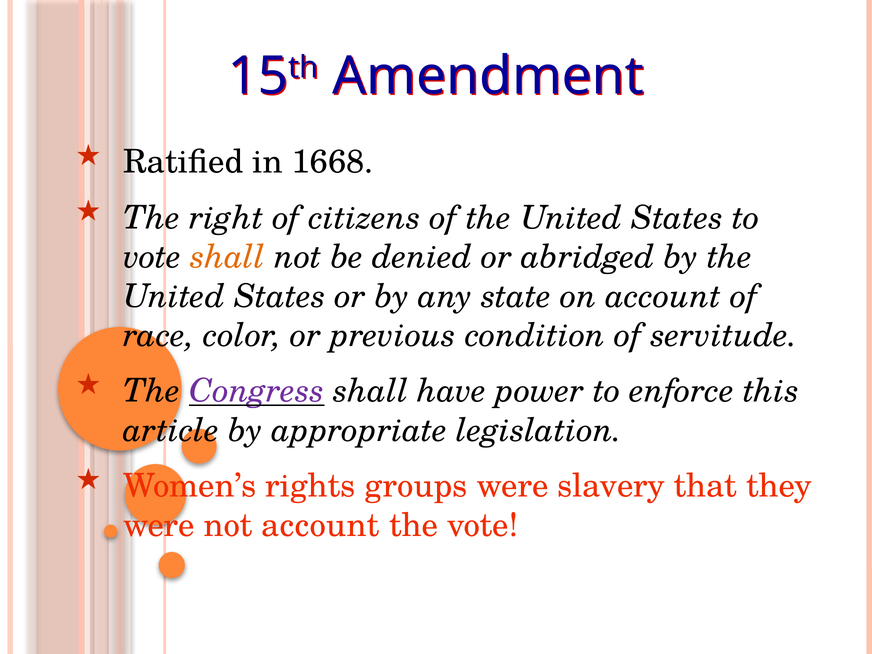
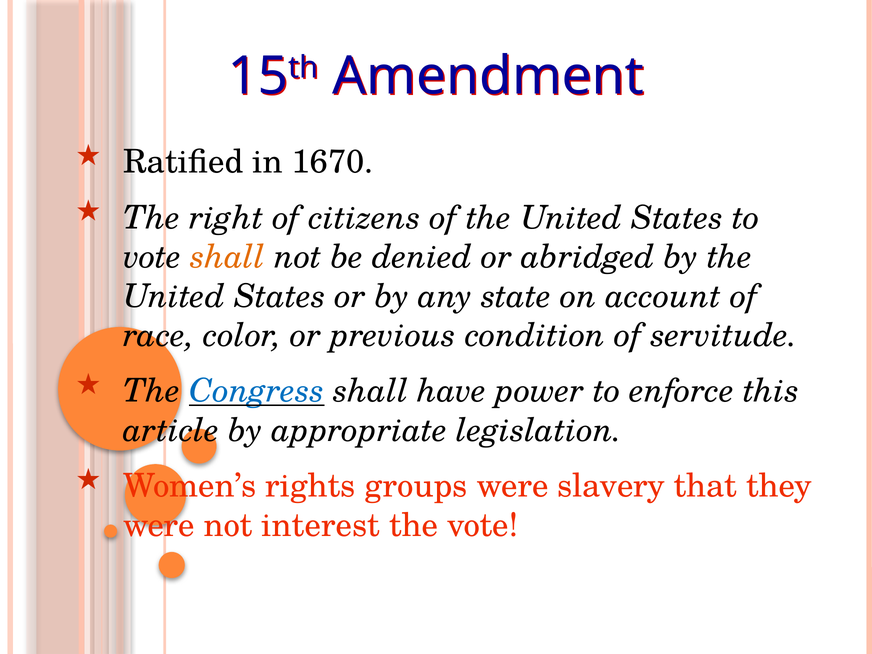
1668: 1668 -> 1670
Congress colour: purple -> blue
not account: account -> interest
